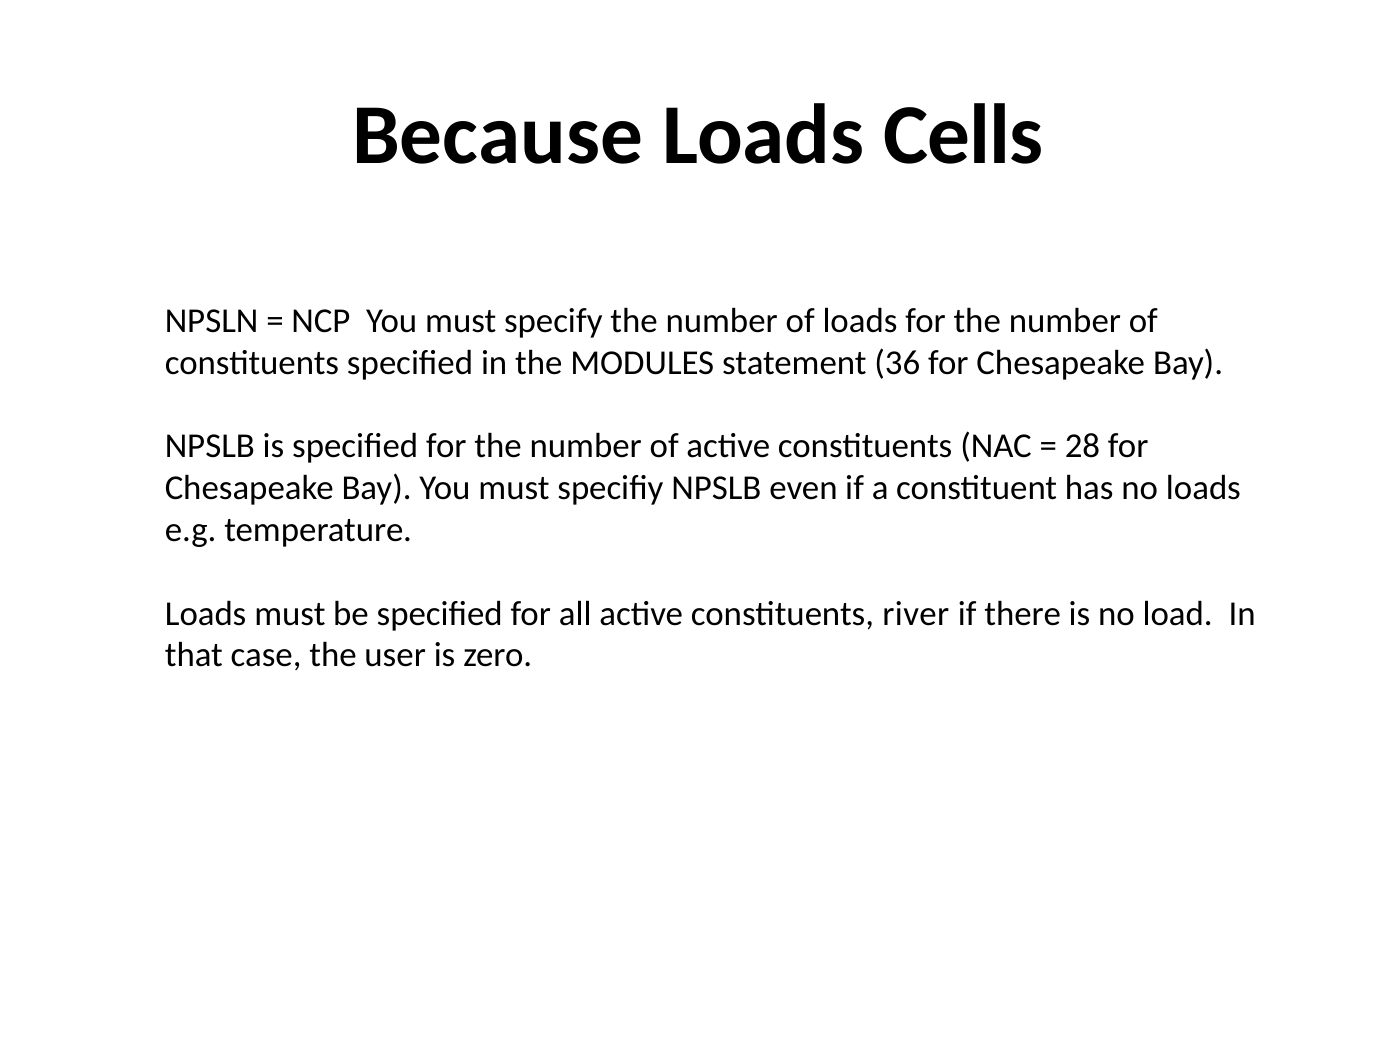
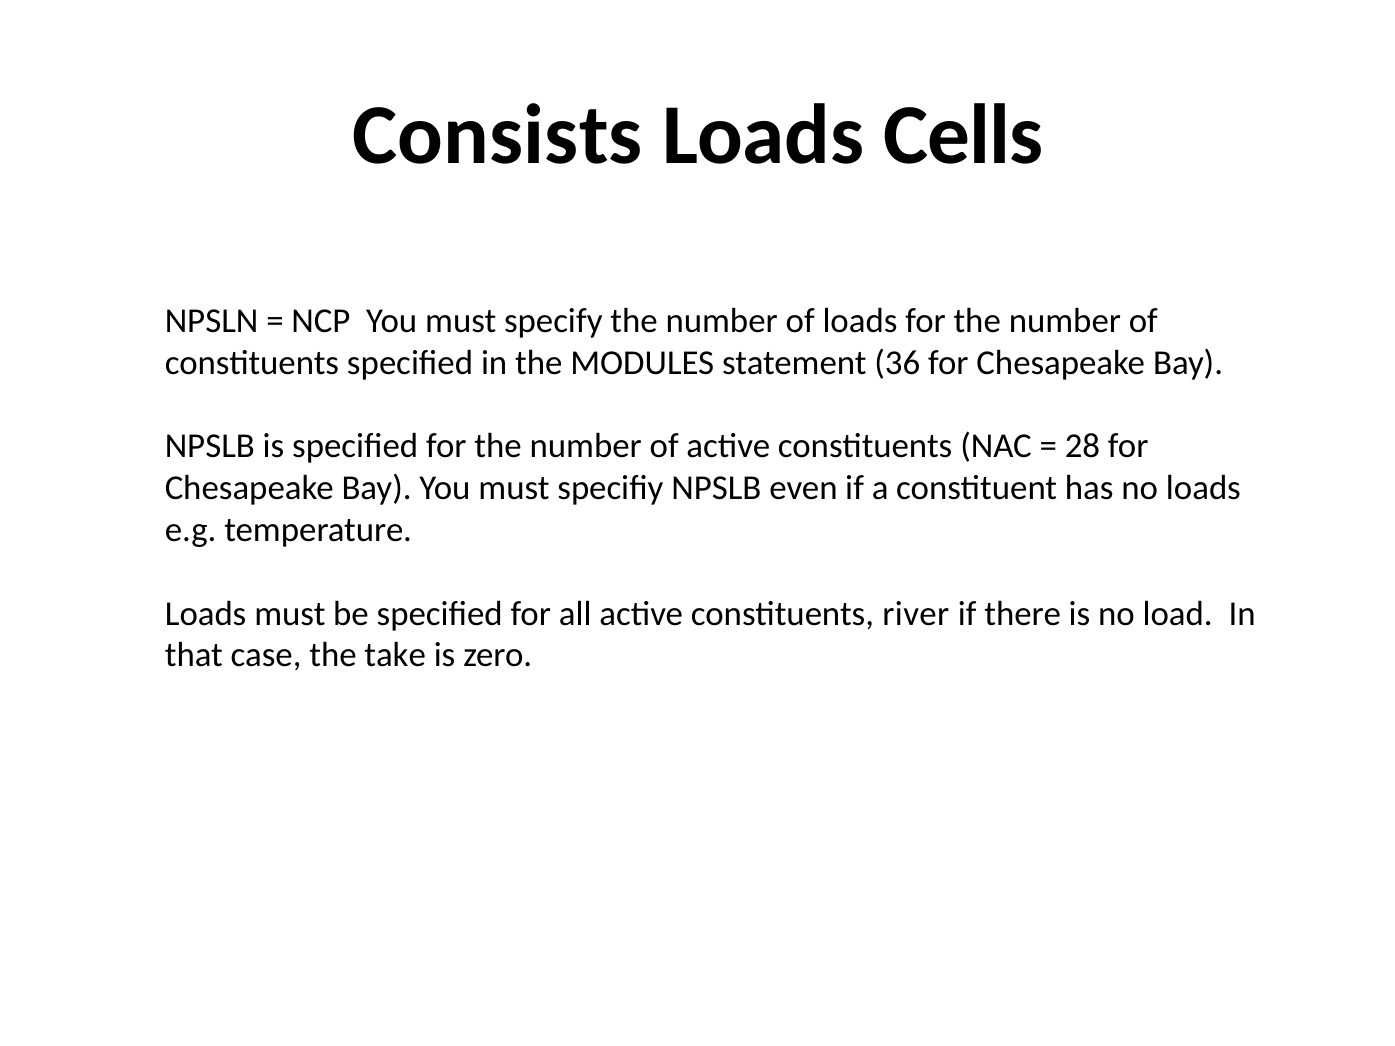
Because: Because -> Consists
user: user -> take
